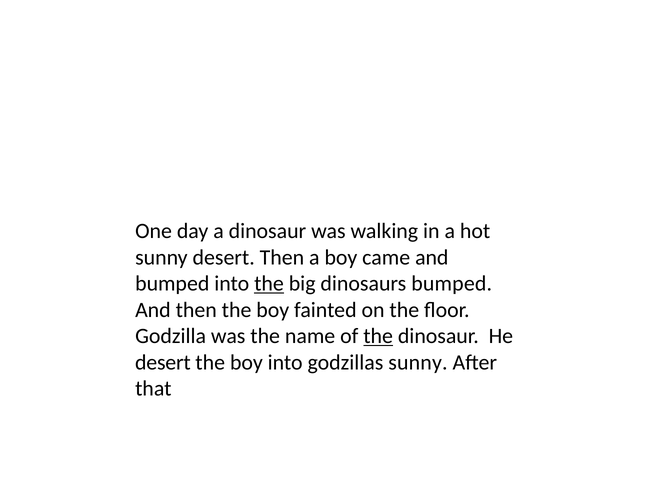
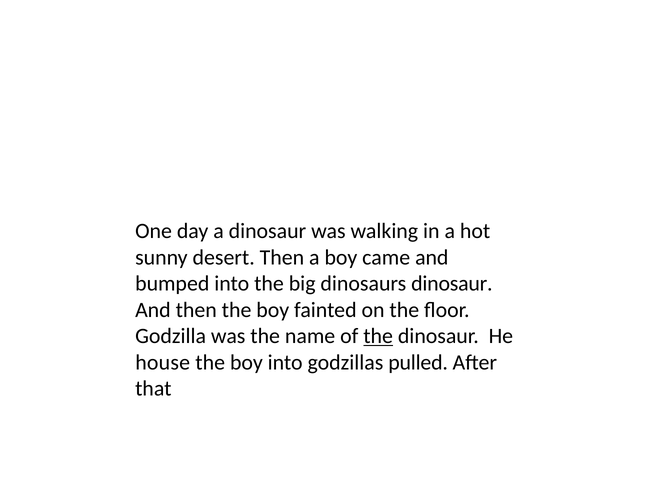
the at (269, 284) underline: present -> none
dinosaurs bumped: bumped -> dinosaur
desert at (163, 362): desert -> house
godzillas sunny: sunny -> pulled
